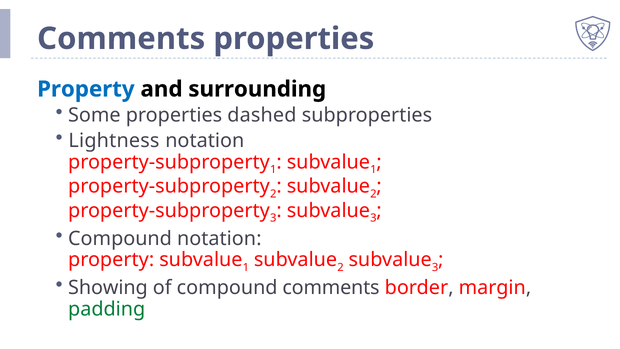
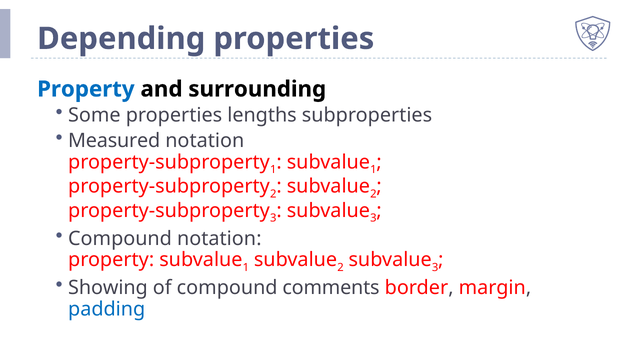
Comments at (121, 39): Comments -> Depending
dashed: dashed -> lengths
Lightness: Lightness -> Measured
padding colour: green -> blue
